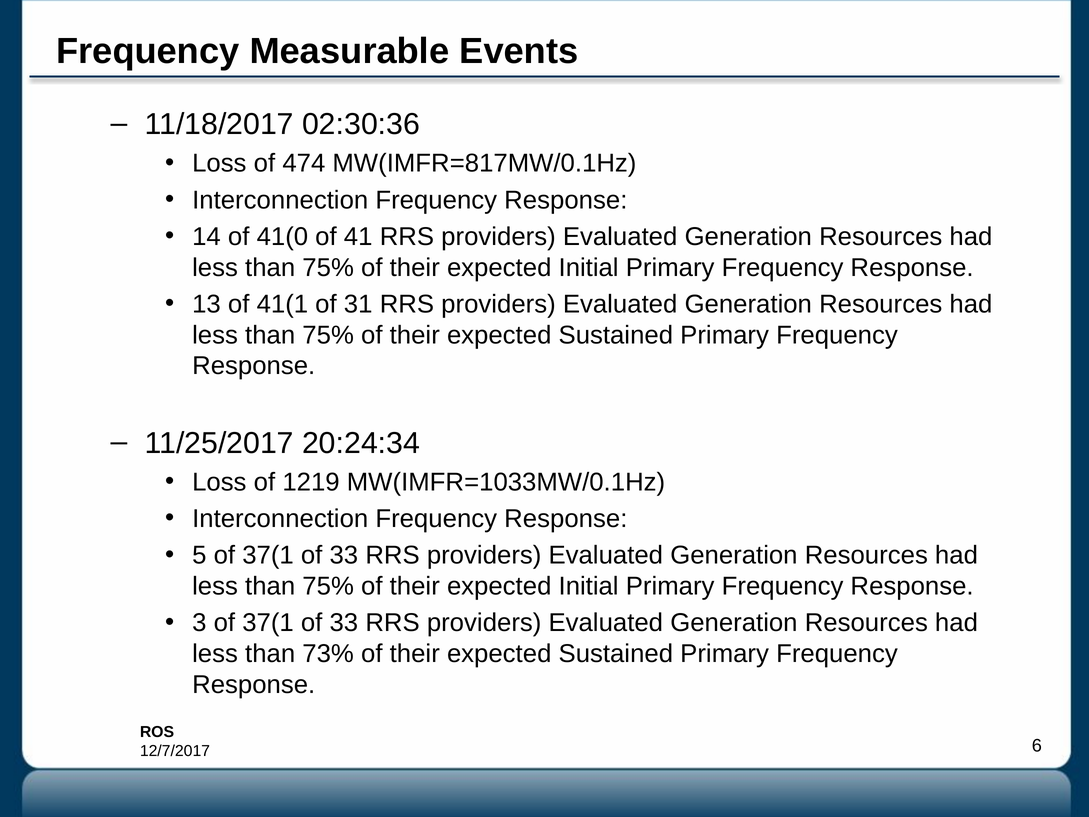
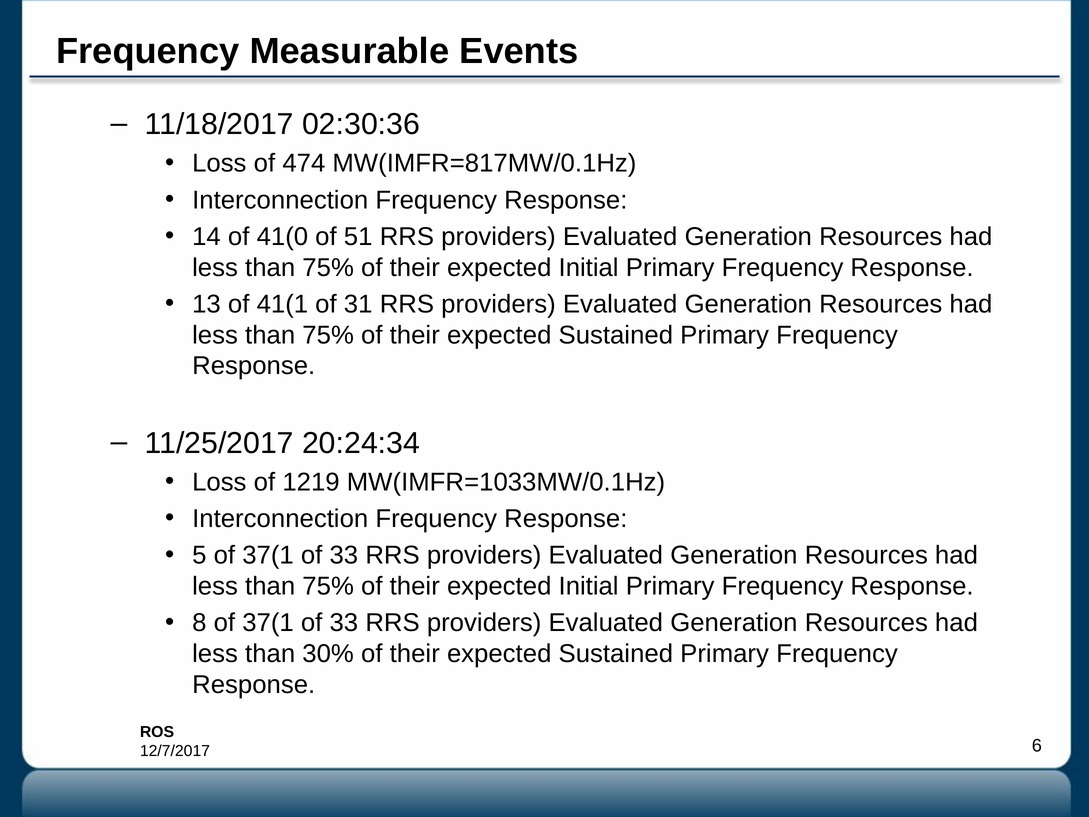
41: 41 -> 51
3: 3 -> 8
73%: 73% -> 30%
